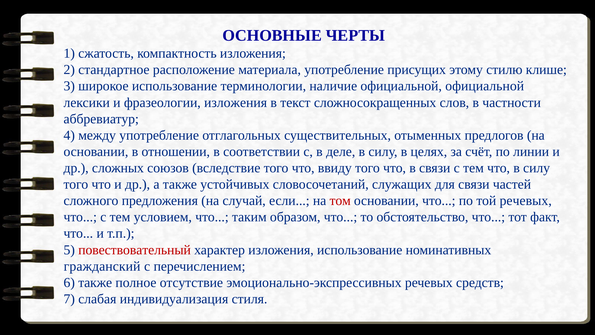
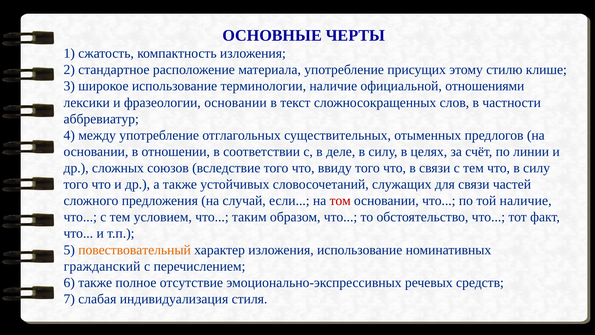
официальной официальной: официальной -> отношениями
фразеологии изложения: изложения -> основании
той речевых: речевых -> наличие
повествовательный colour: red -> orange
